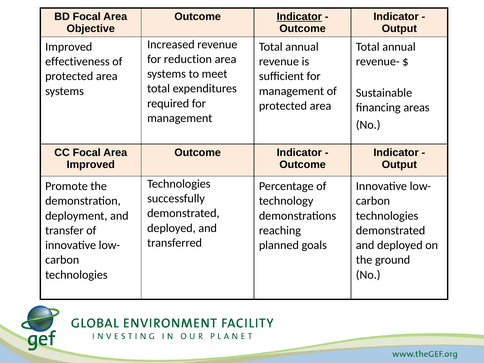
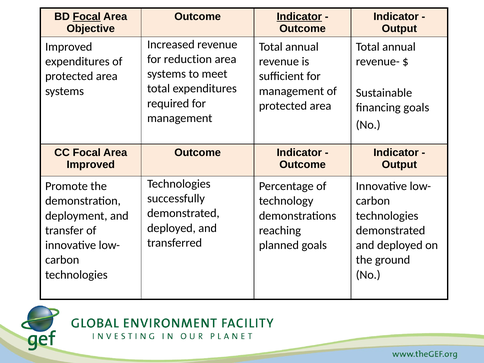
Focal at (87, 17) underline: none -> present
effectiveness at (77, 62): effectiveness -> expenditures
financing areas: areas -> goals
